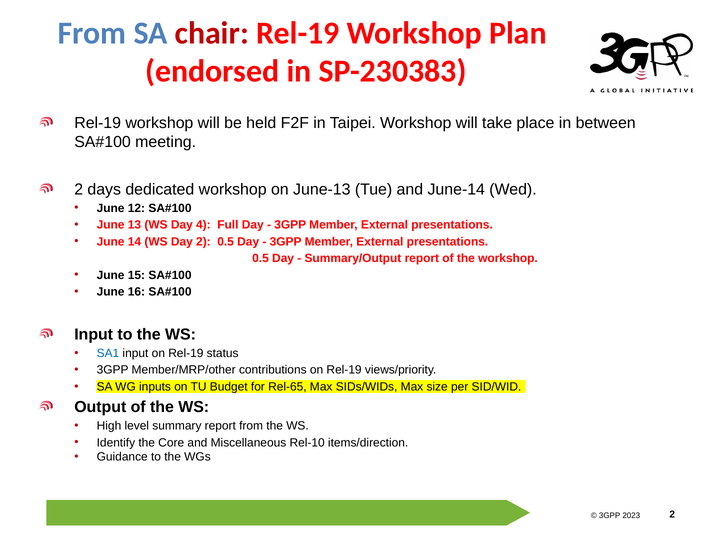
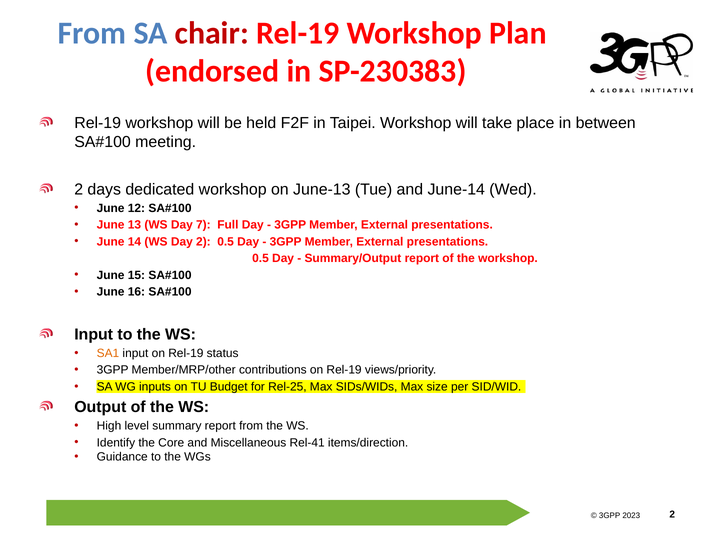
4: 4 -> 7
SA1 colour: blue -> orange
Rel-65: Rel-65 -> Rel-25
Rel-10: Rel-10 -> Rel-41
